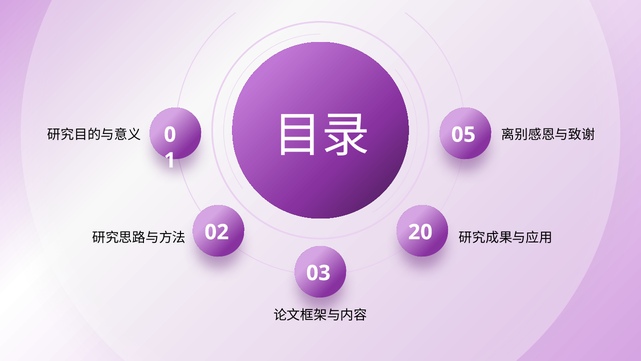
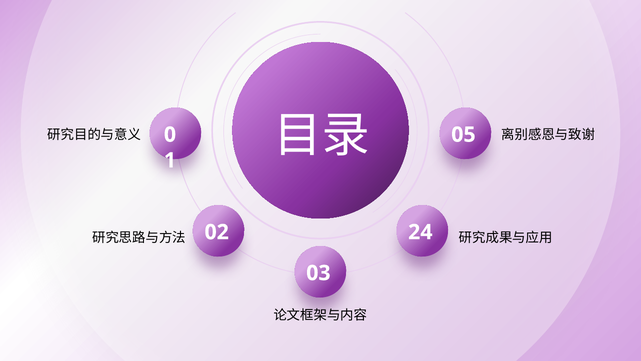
20: 20 -> 24
